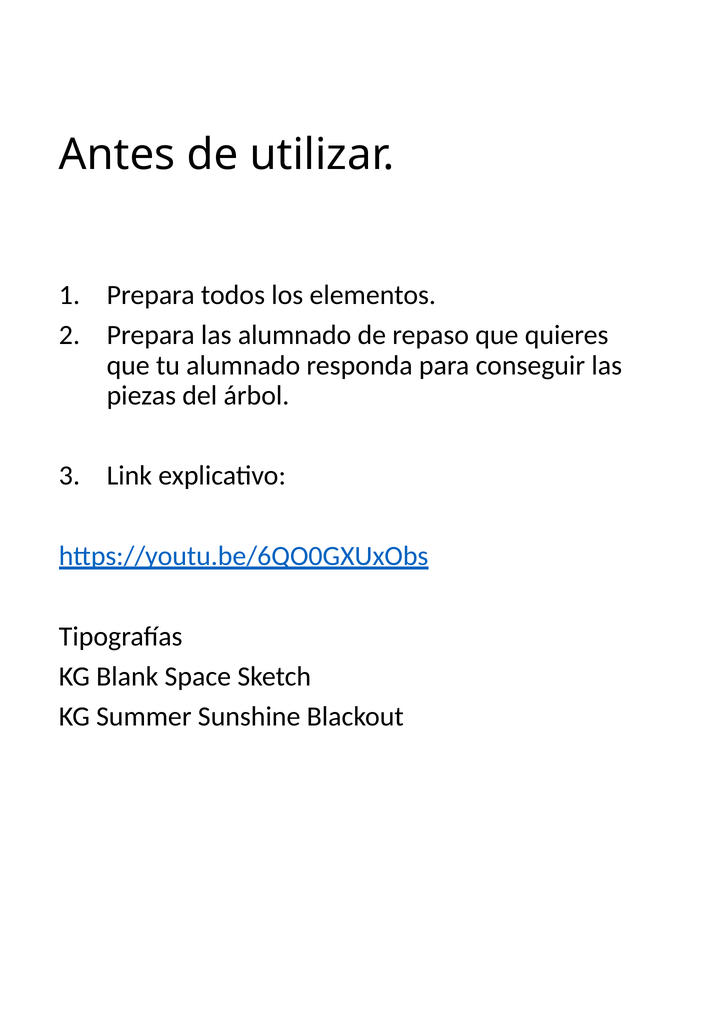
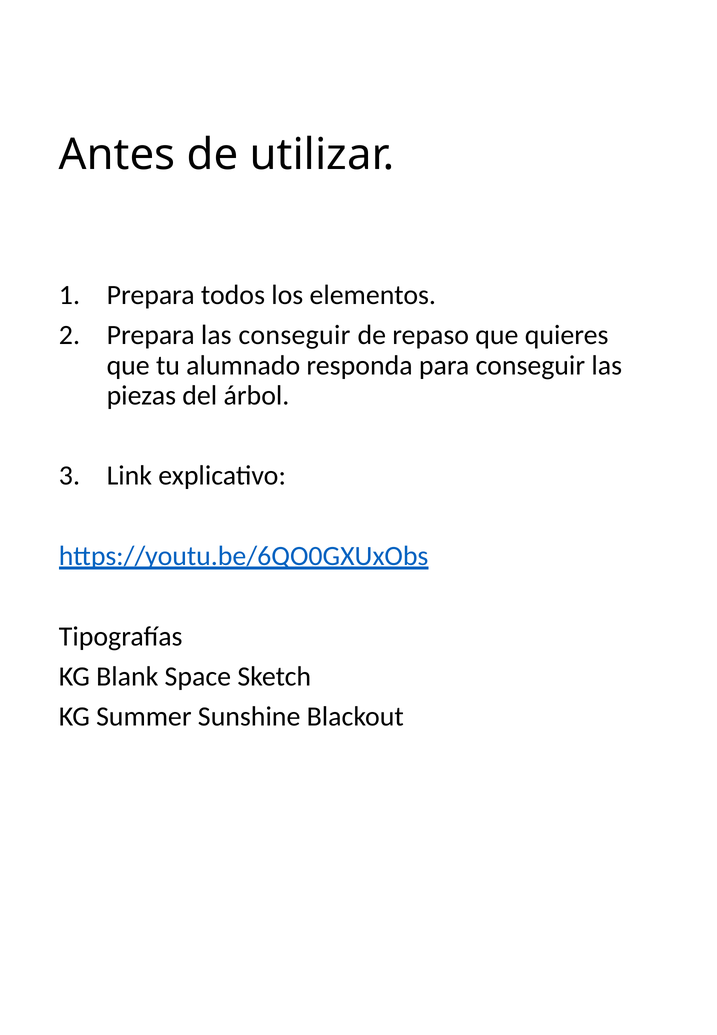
las alumnado: alumnado -> conseguir
